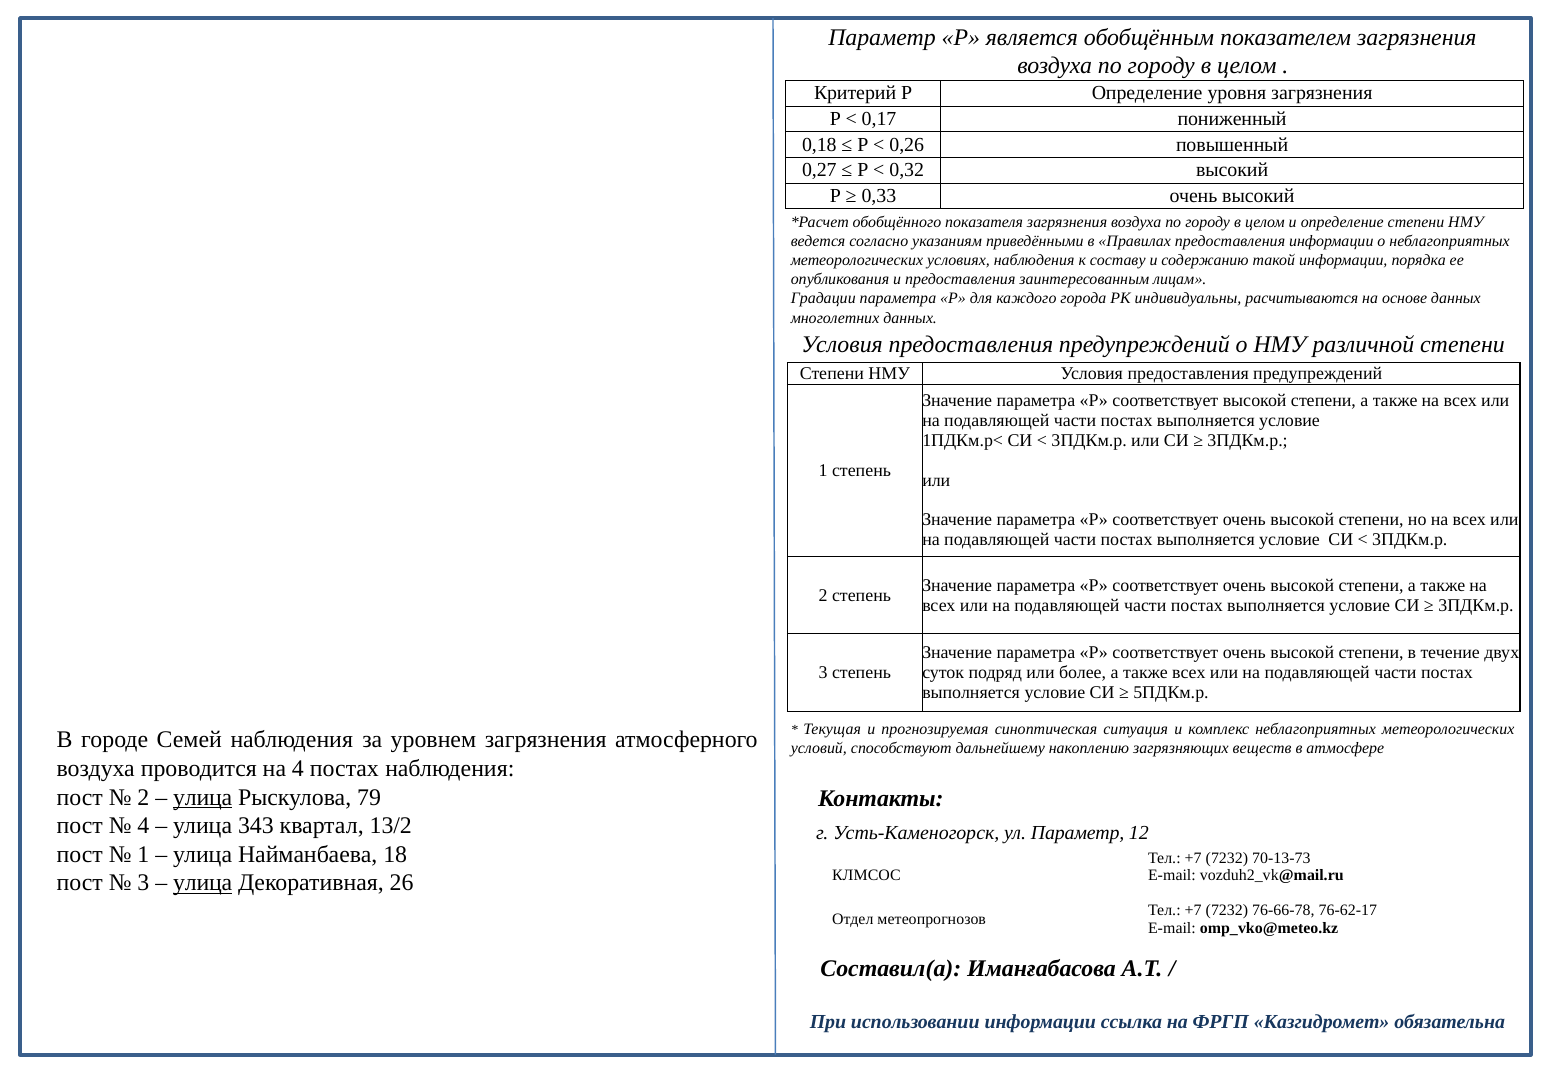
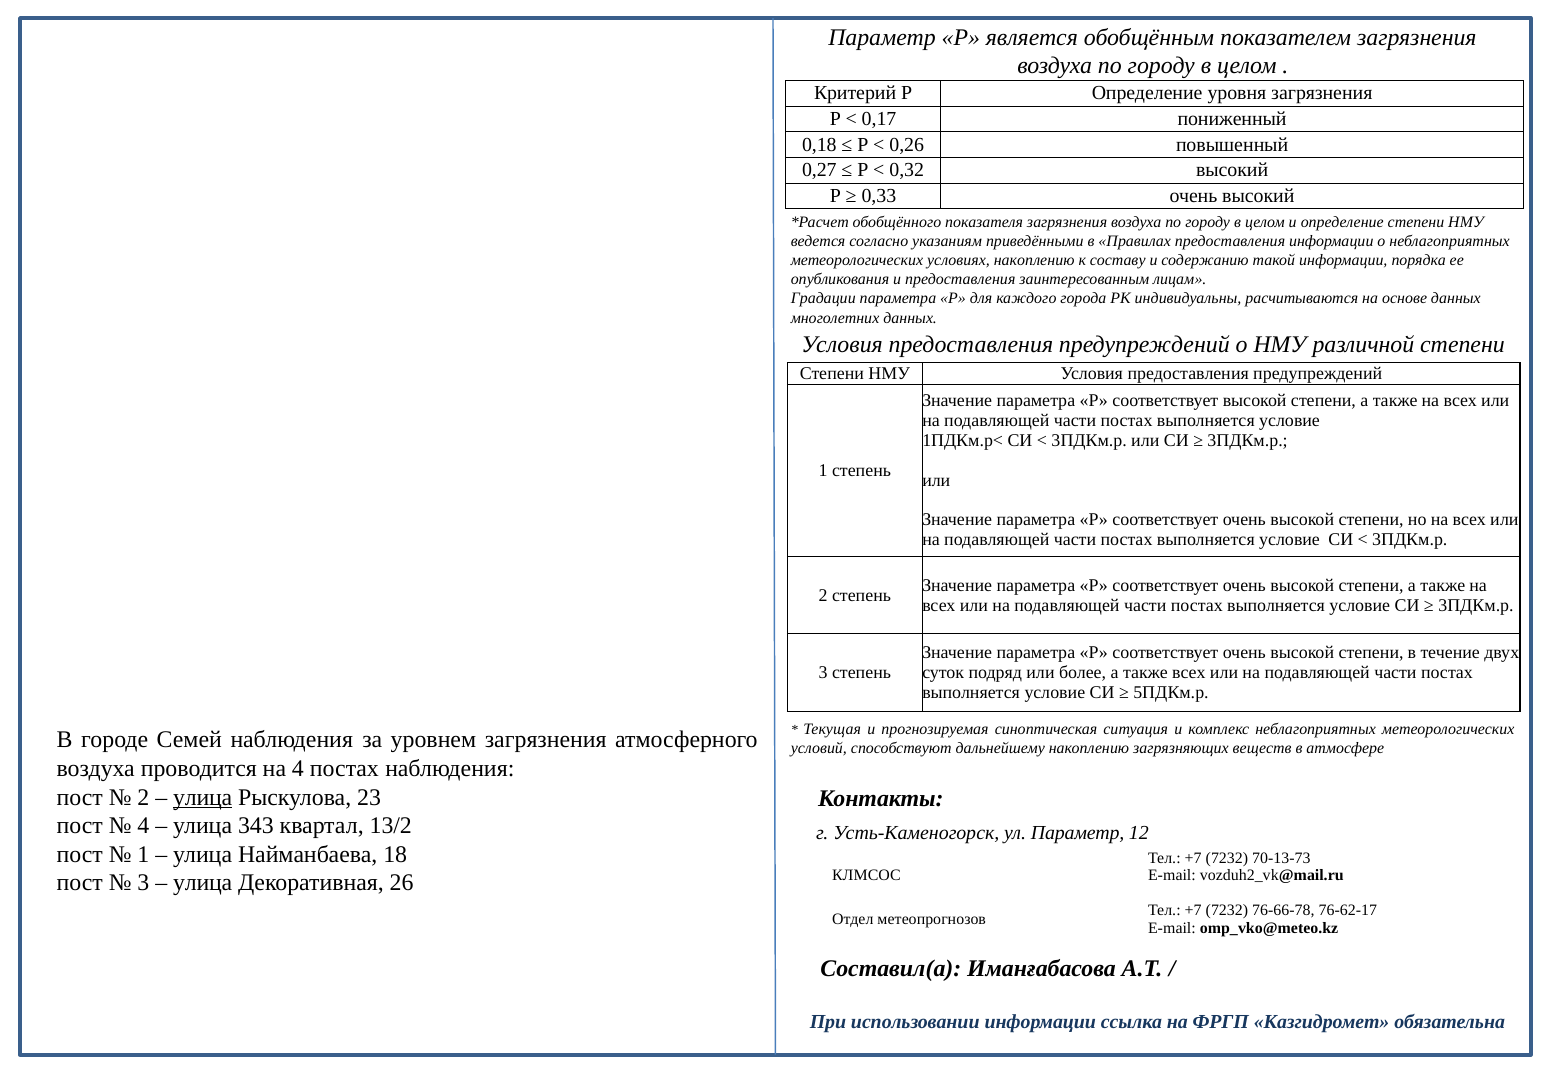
условиях наблюдения: наблюдения -> накоплению
79: 79 -> 23
улица at (203, 884) underline: present -> none
